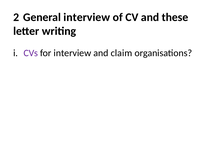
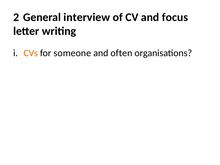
these: these -> focus
CVs colour: purple -> orange
for interview: interview -> someone
claim: claim -> often
